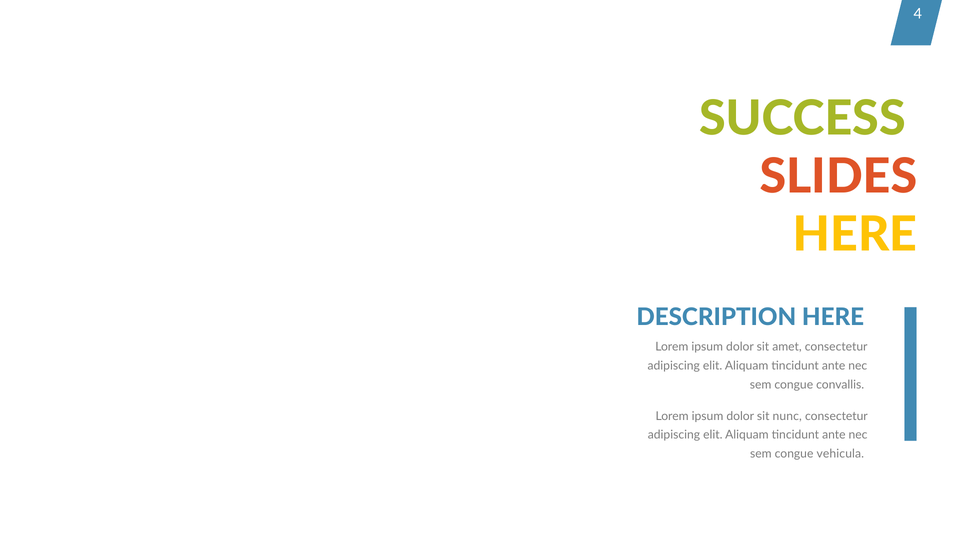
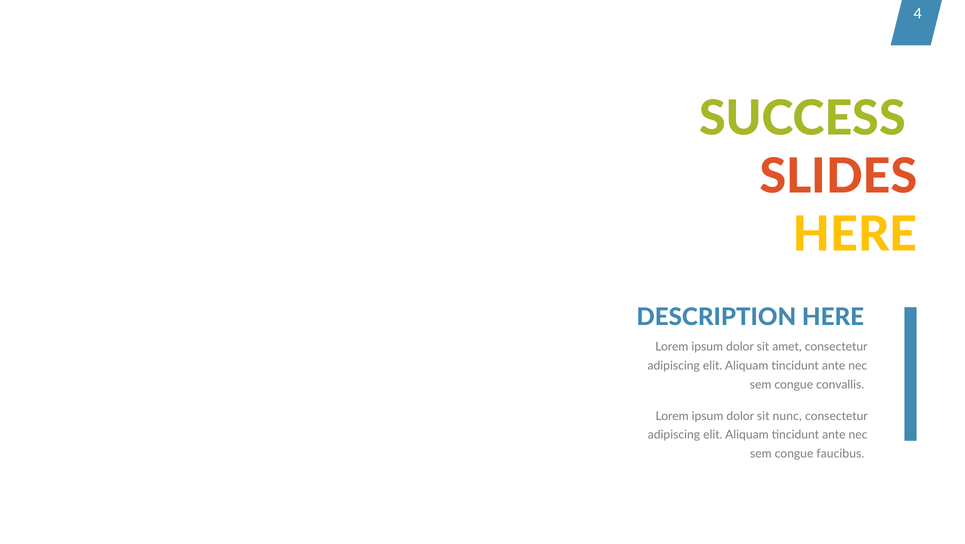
vehicula: vehicula -> faucibus
